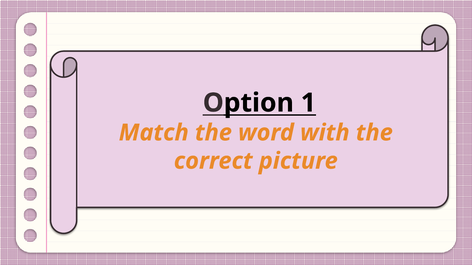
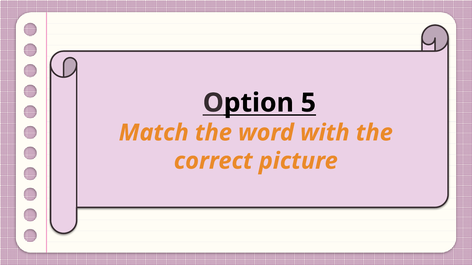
1: 1 -> 5
